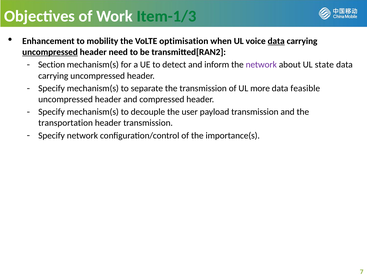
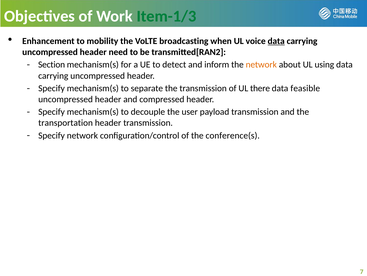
optimisation: optimisation -> broadcasting
uncompressed at (50, 52) underline: present -> none
network at (261, 65) colour: purple -> orange
state: state -> using
more: more -> there
importance(s: importance(s -> conference(s
